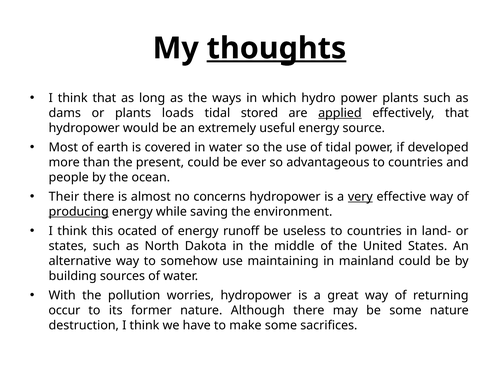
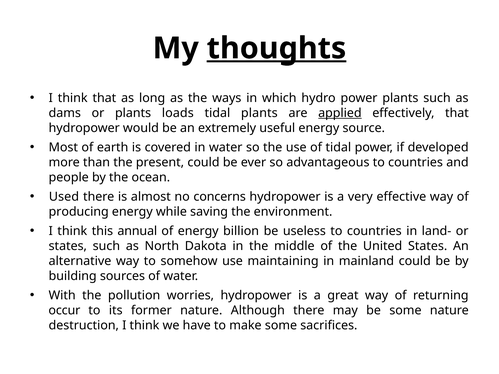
tidal stored: stored -> plants
Their: Their -> Used
very underline: present -> none
producing underline: present -> none
ocated: ocated -> annual
runoff: runoff -> billion
